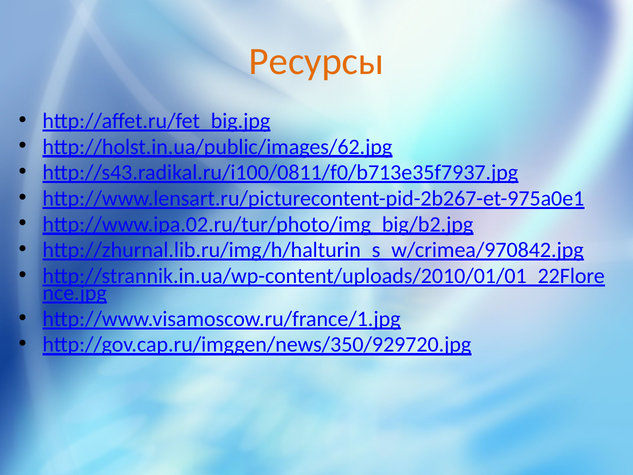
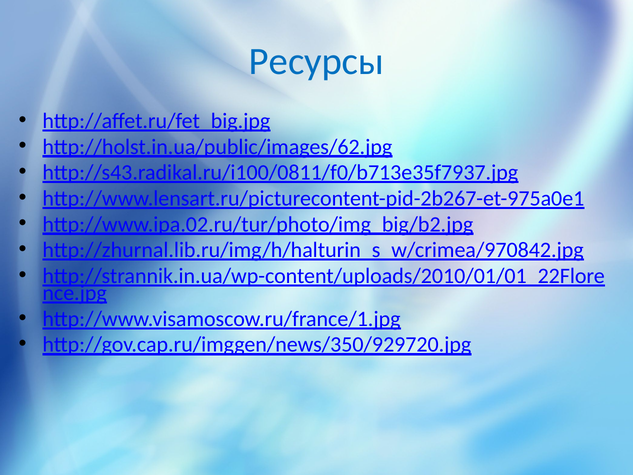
Ресурсы colour: orange -> blue
